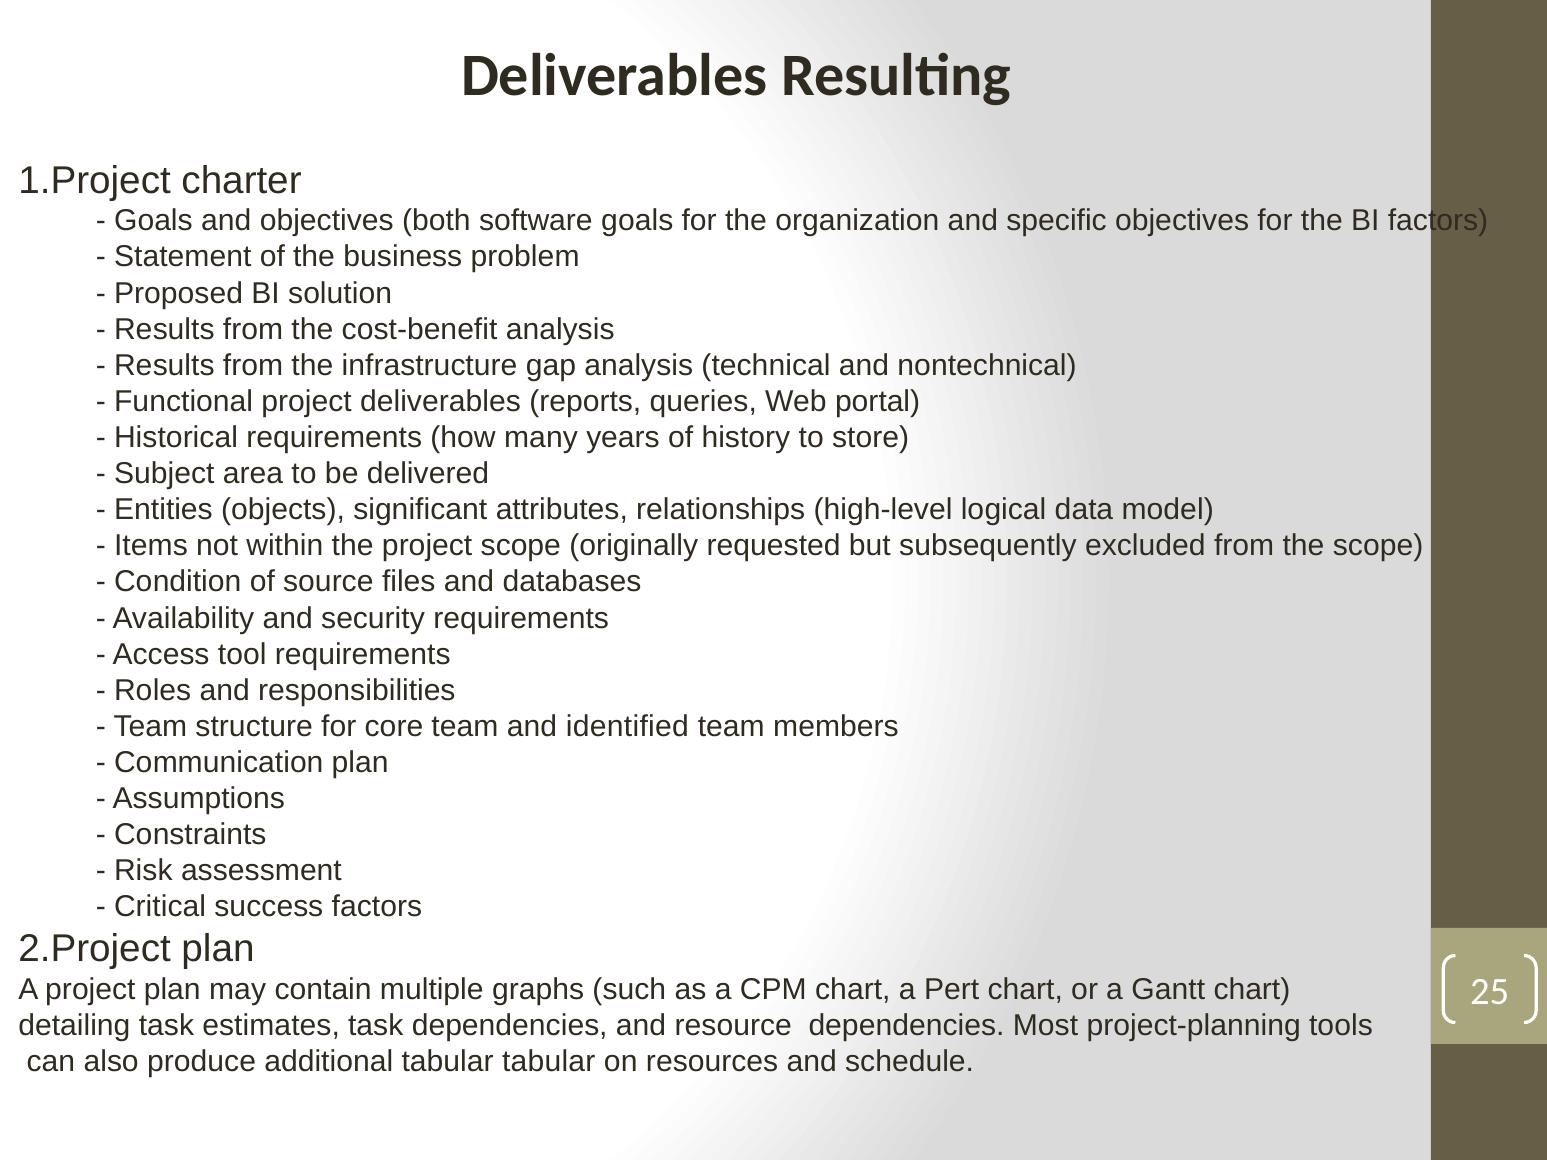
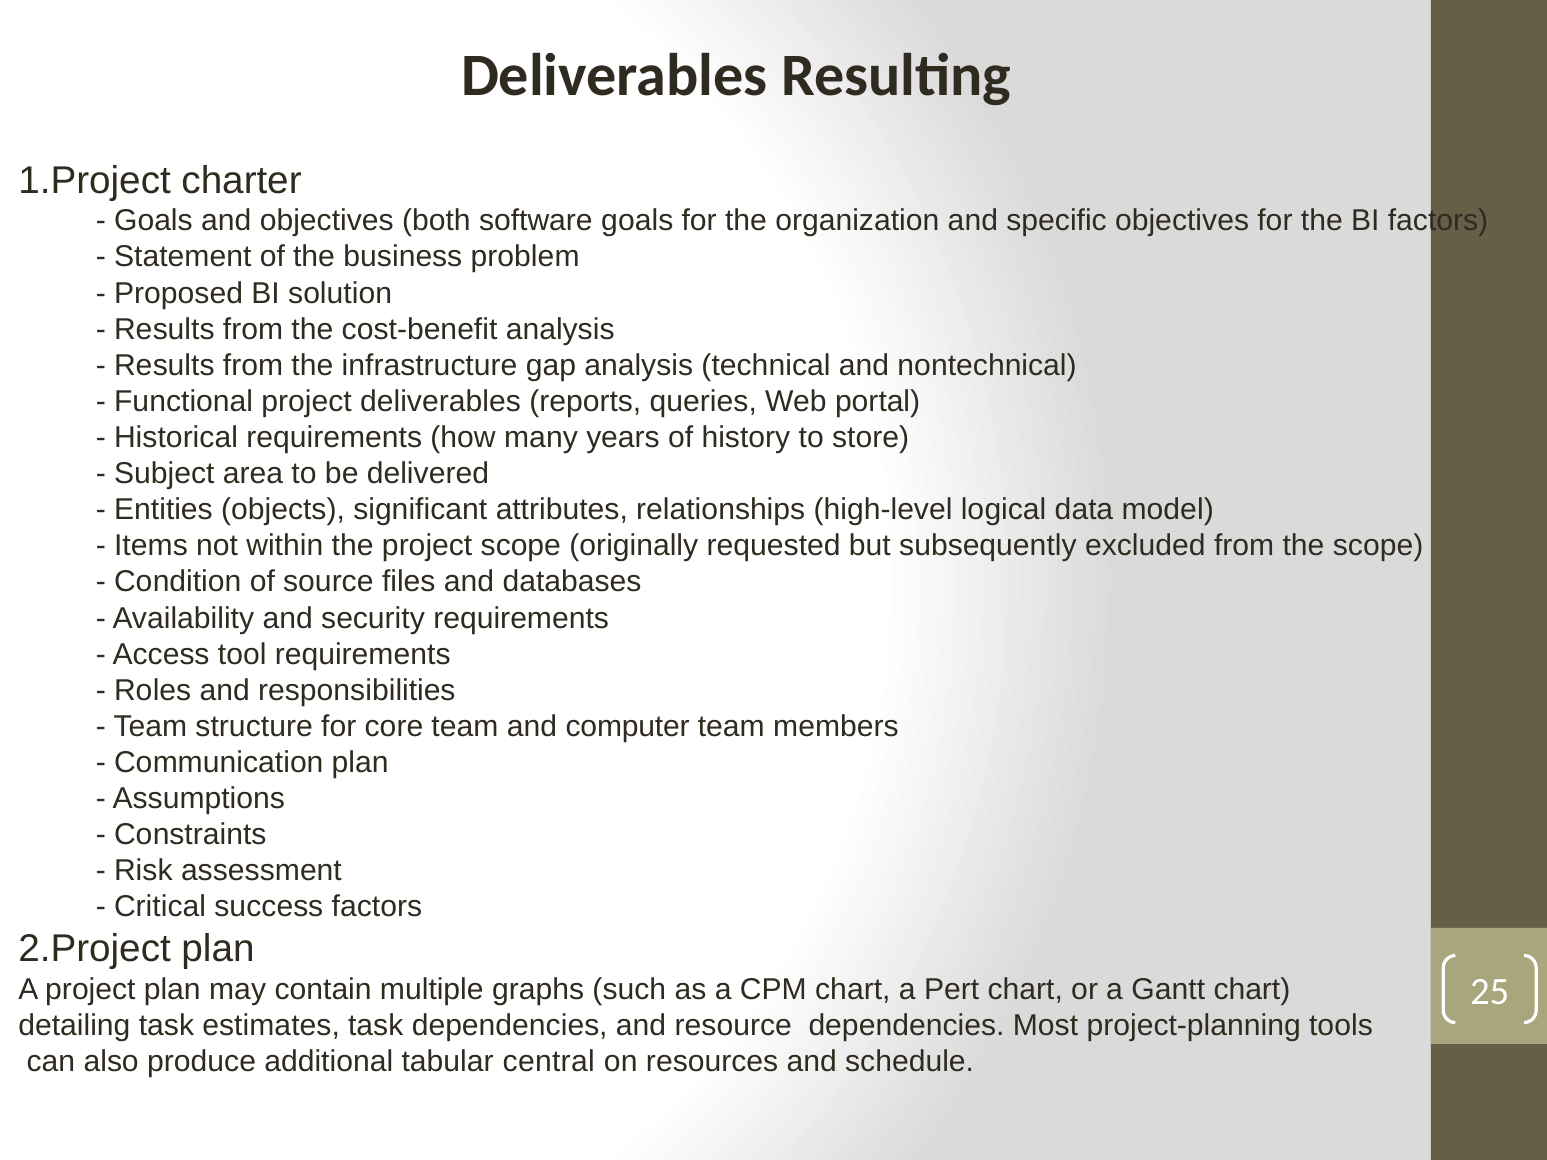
identified: identified -> computer
tabular tabular: tabular -> central
